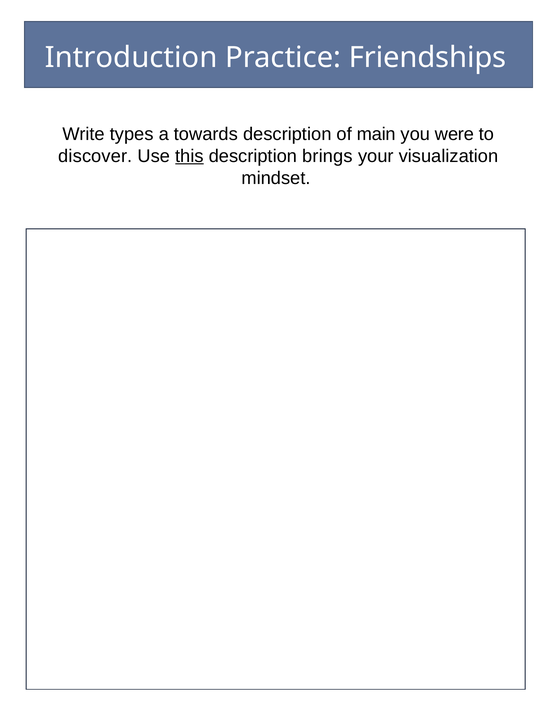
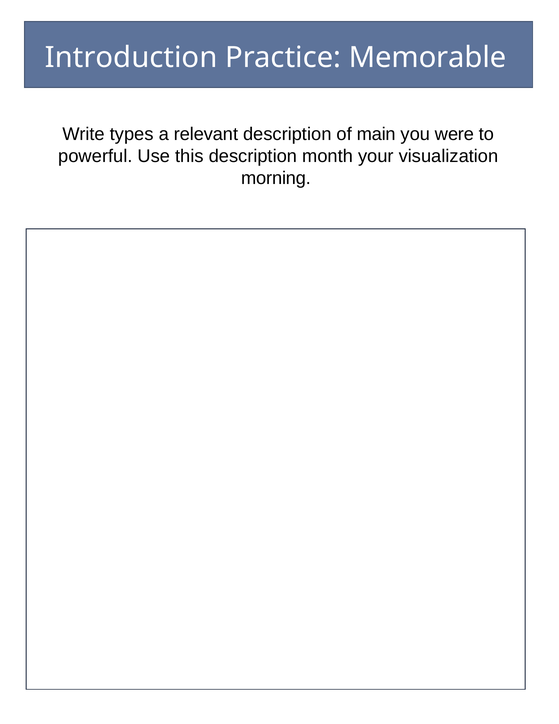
Friendships: Friendships -> Memorable
towards: towards -> relevant
discover: discover -> powerful
this underline: present -> none
brings: brings -> month
mindset: mindset -> morning
